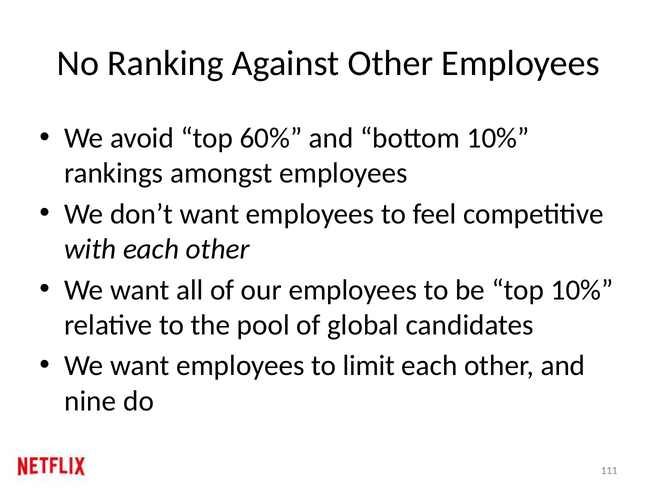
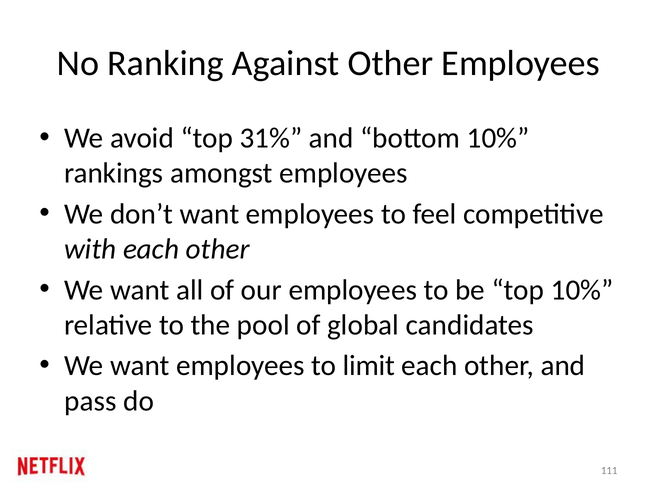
60%: 60% -> 31%
nine: nine -> pass
